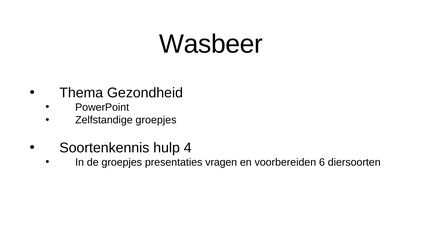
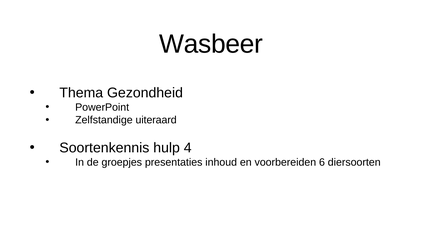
Zelfstandige groepjes: groepjes -> uiteraard
vragen: vragen -> inhoud
